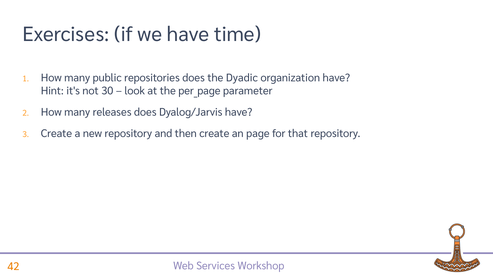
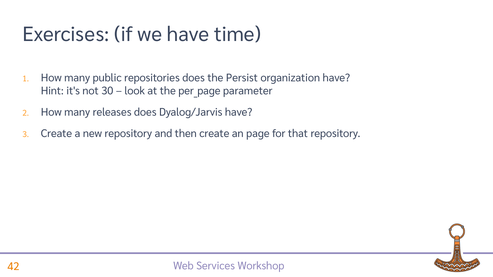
Dyadic: Dyadic -> Persist
